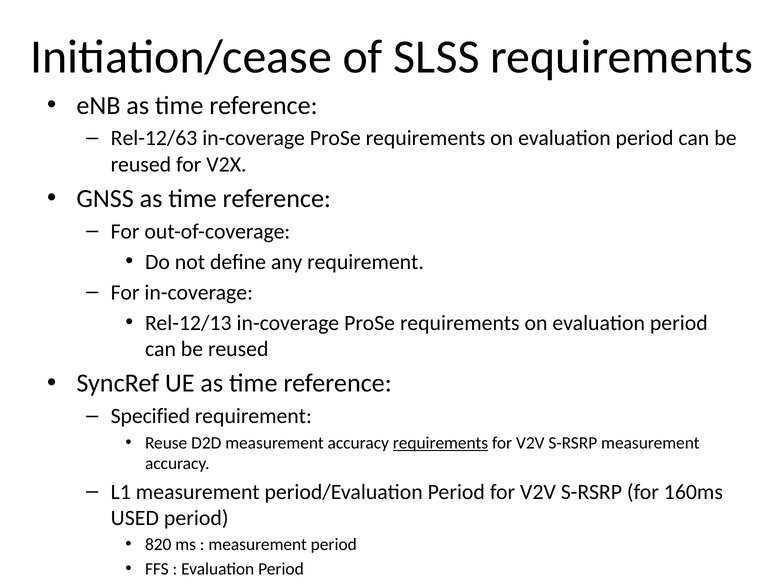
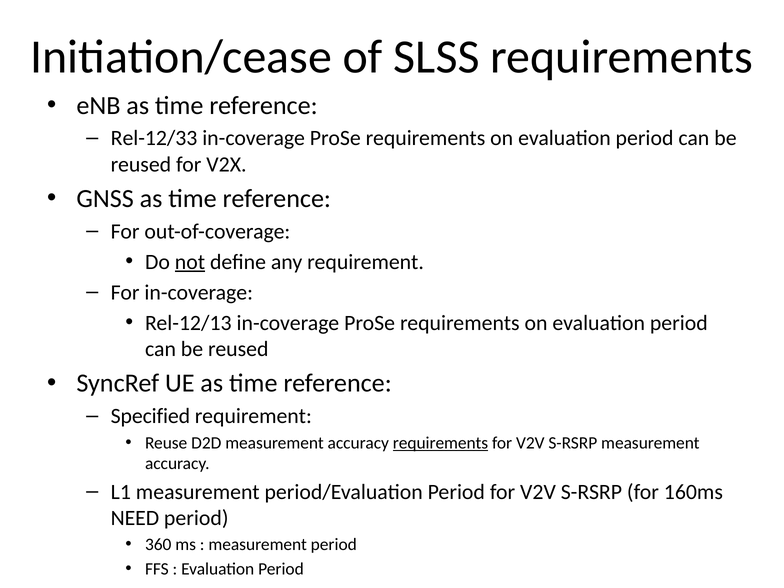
Rel-12/63: Rel-12/63 -> Rel-12/33
not underline: none -> present
USED: USED -> NEED
820: 820 -> 360
